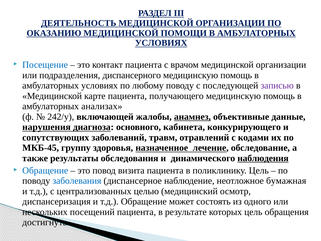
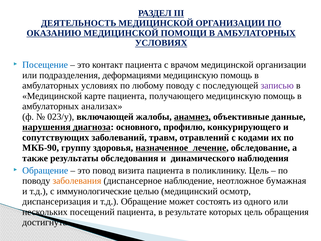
диспансерного: диспансерного -> деформациями
242/у: 242/у -> 023/у
кабинета: кабинета -> профилю
МКБ-45: МКБ-45 -> МКБ-90
наблюдения underline: present -> none
заболевания colour: blue -> orange
централизованных: централизованных -> иммунологические
